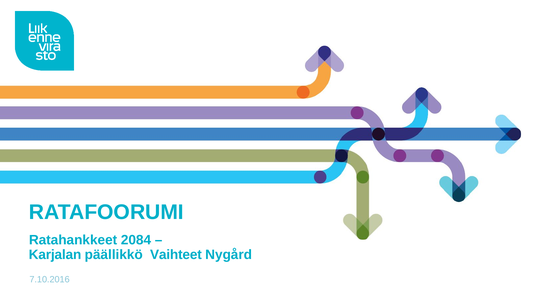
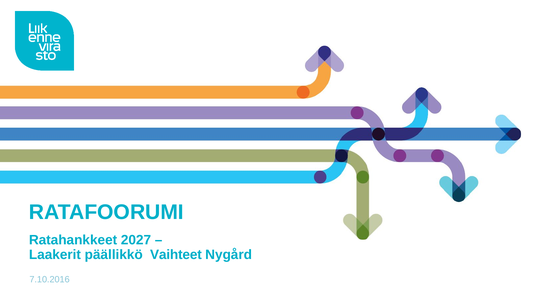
2084: 2084 -> 2027
Karjalan: Karjalan -> Laakerit
